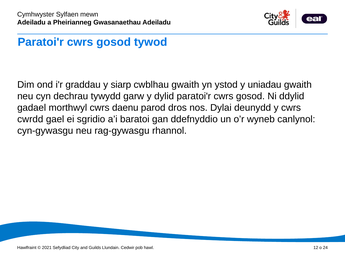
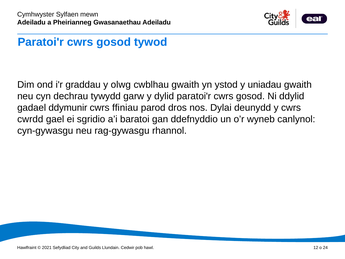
siarp: siarp -> olwg
morthwyl: morthwyl -> ddymunir
daenu: daenu -> ffiniau
